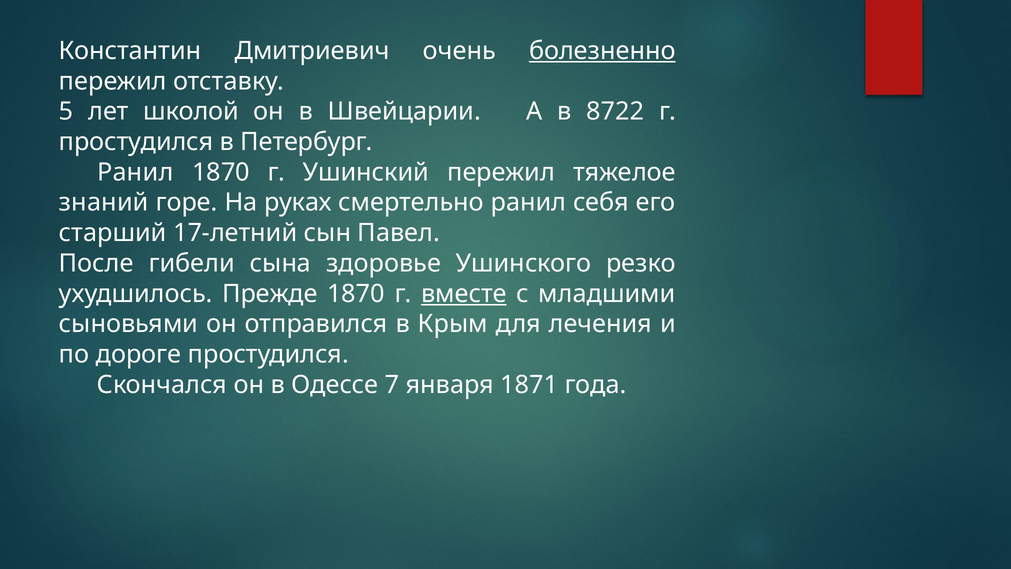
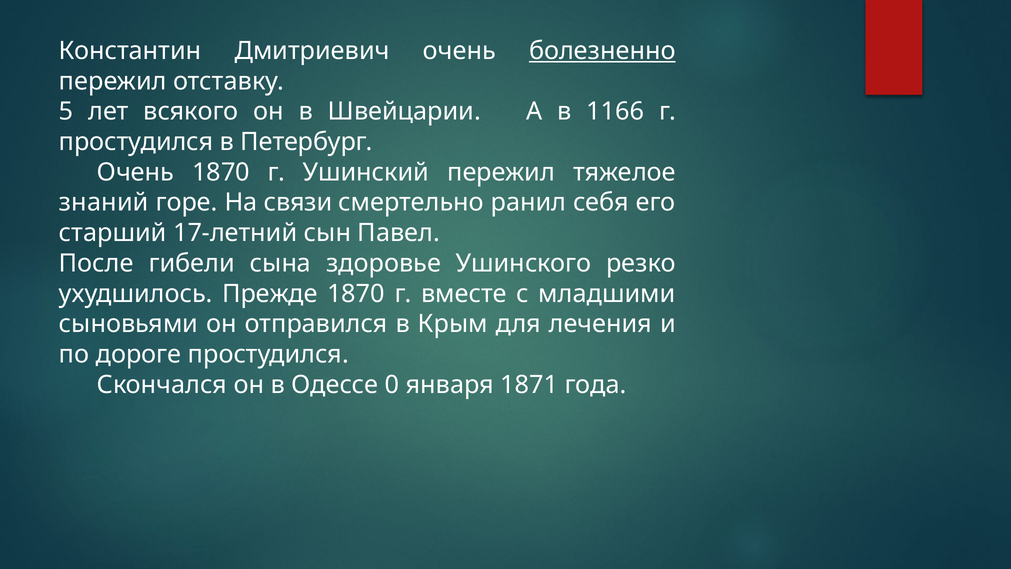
школой: школой -> всякого
8722: 8722 -> 1166
Ранил at (135, 172): Ранил -> Очень
руках: руках -> связи
вместе underline: present -> none
7: 7 -> 0
